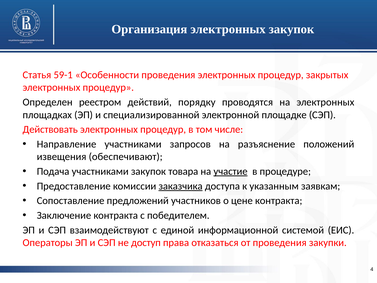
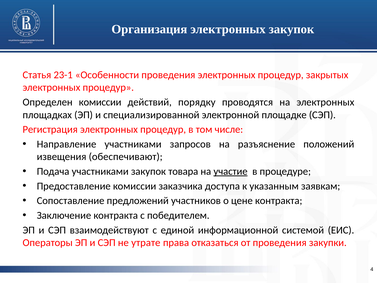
59-1: 59-1 -> 23-1
Определен реестром: реестром -> комиссии
Действовать: Действовать -> Регистрация
заказчика underline: present -> none
доступ: доступ -> утрате
